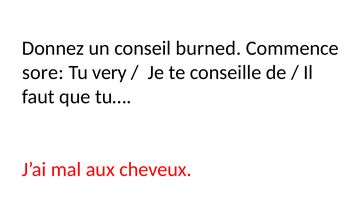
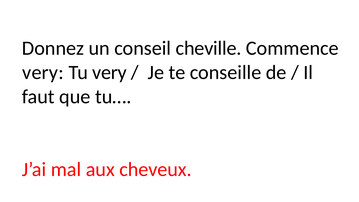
burned: burned -> cheville
sore at (43, 72): sore -> very
